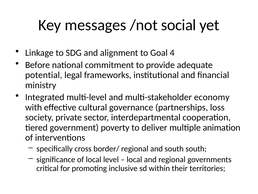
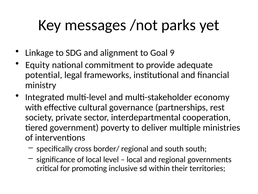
social: social -> parks
4: 4 -> 9
Before: Before -> Equity
loss: loss -> rest
animation: animation -> ministries
